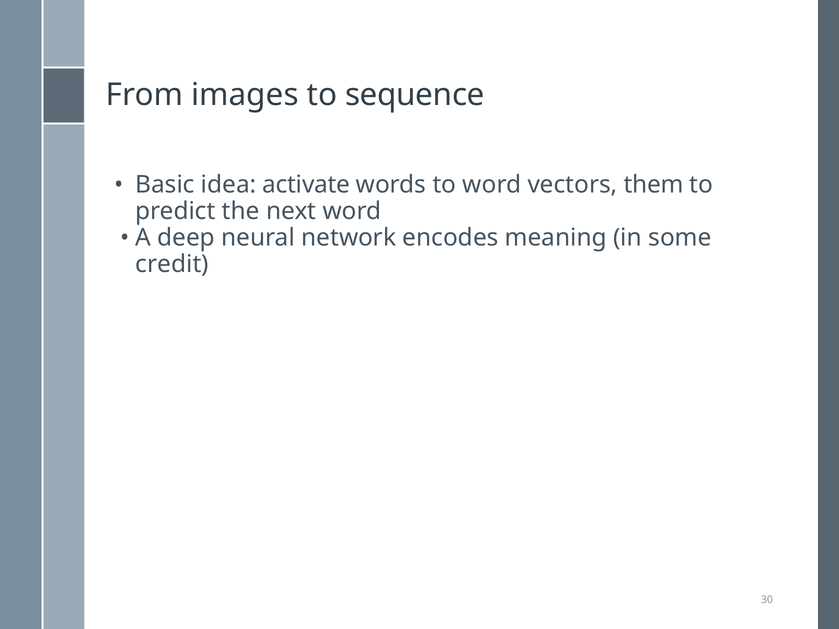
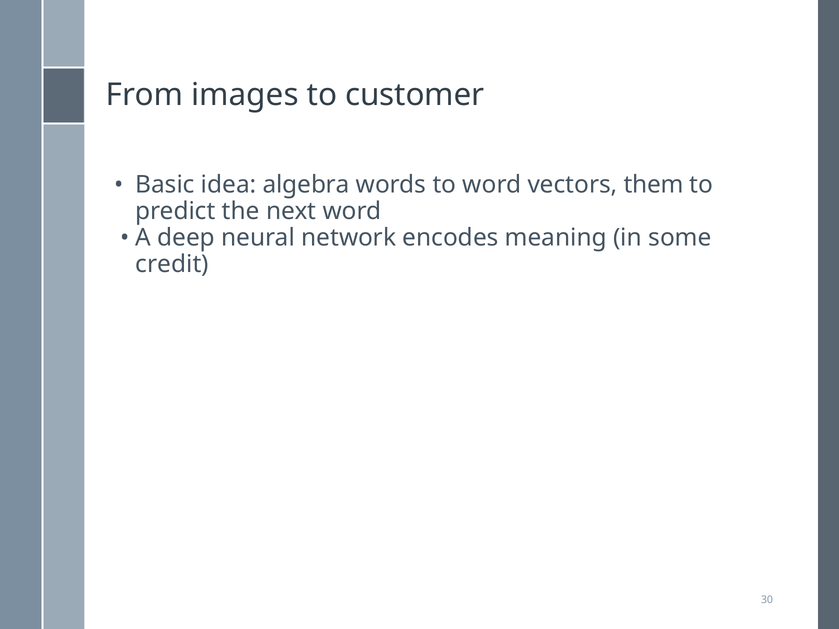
sequence: sequence -> customer
activate: activate -> algebra
